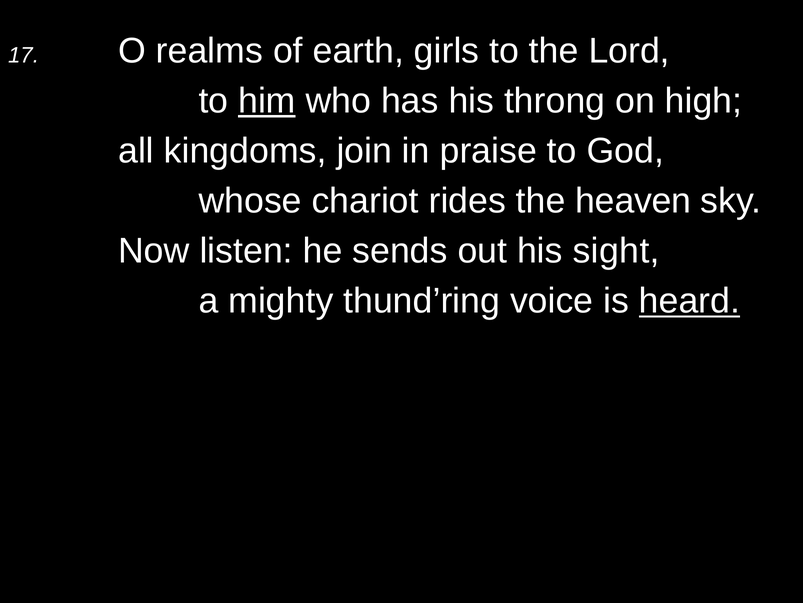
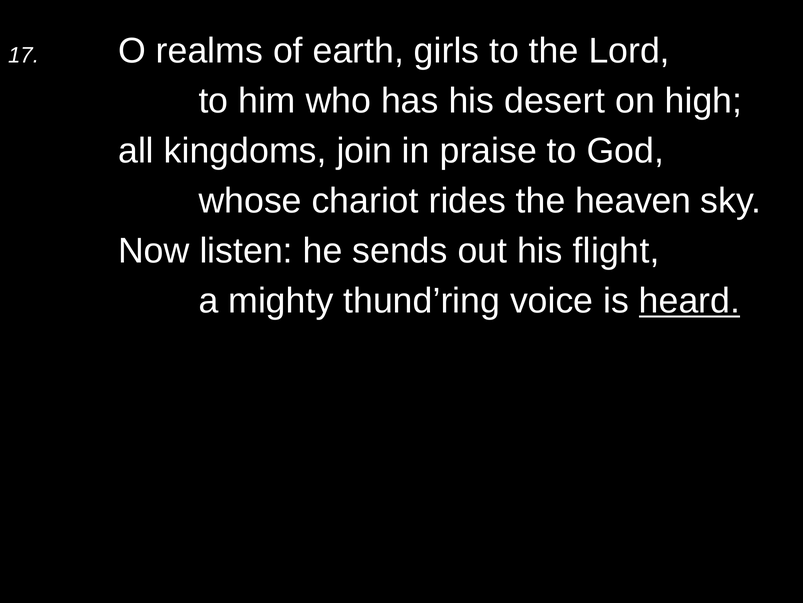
him underline: present -> none
throng: throng -> desert
sight: sight -> flight
